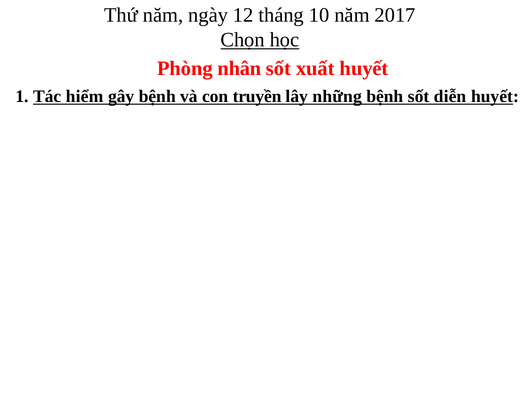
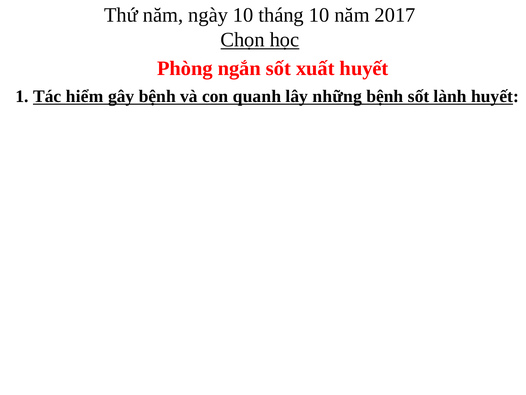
ngày 12: 12 -> 10
nhân: nhân -> ngắn
truyền: truyền -> quanh
diễn: diễn -> lành
